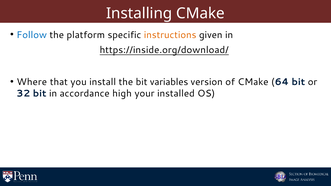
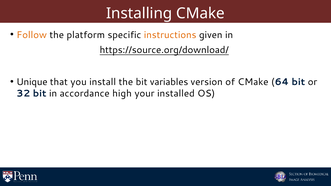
Follow colour: blue -> orange
https://inside.org/download/: https://inside.org/download/ -> https://source.org/download/
Where: Where -> Unique
